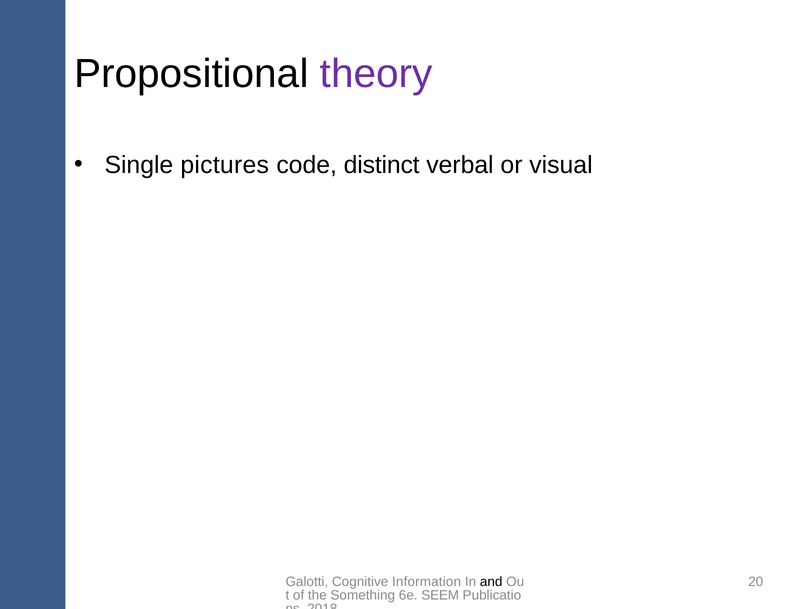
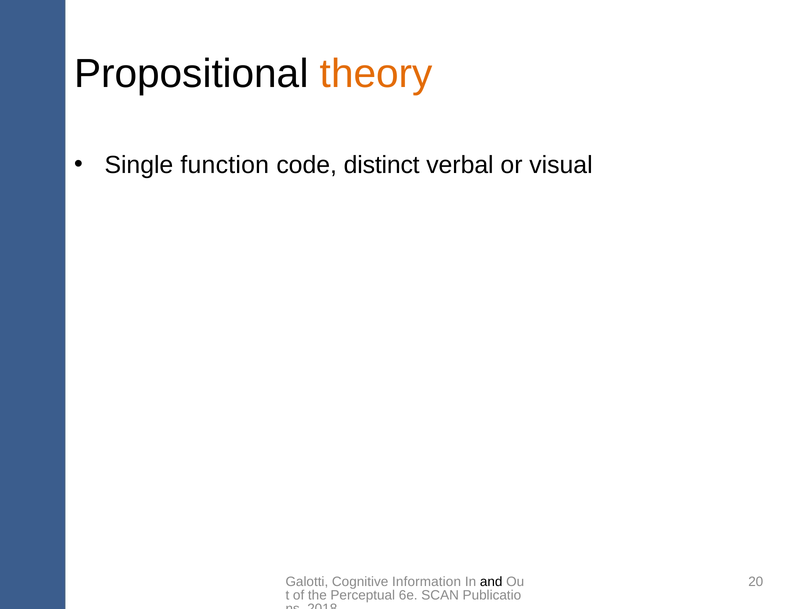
theory colour: purple -> orange
pictures: pictures -> function
Something: Something -> Perceptual
SEEM: SEEM -> SCAN
